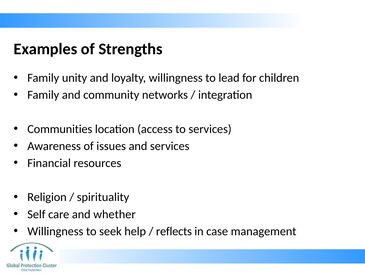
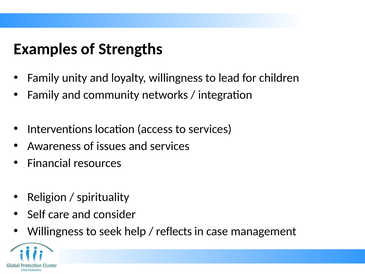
Communities: Communities -> Interventions
whether: whether -> consider
